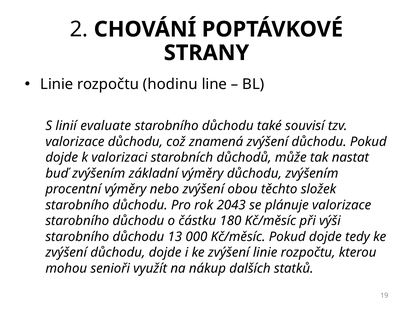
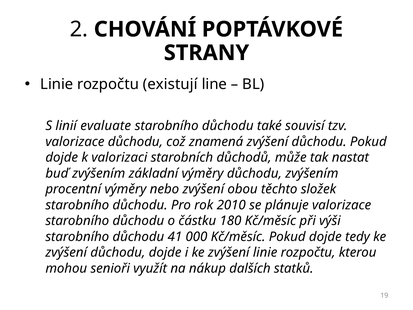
hodinu: hodinu -> existují
2043: 2043 -> 2010
13: 13 -> 41
